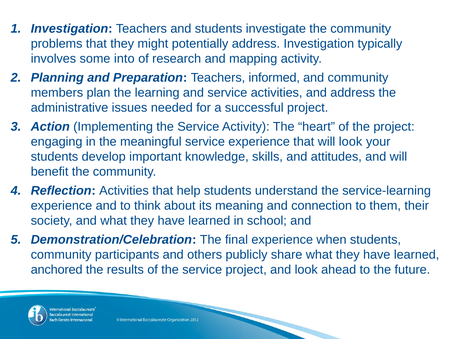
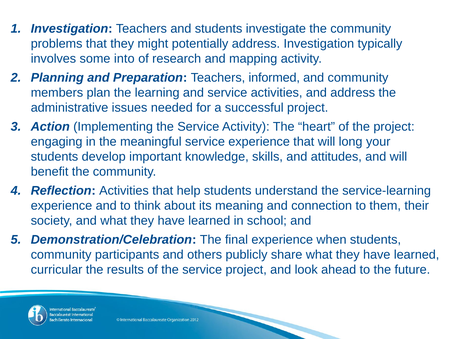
will look: look -> long
anchored: anchored -> curricular
